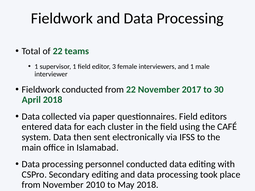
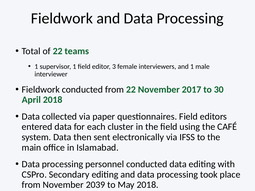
2010: 2010 -> 2039
